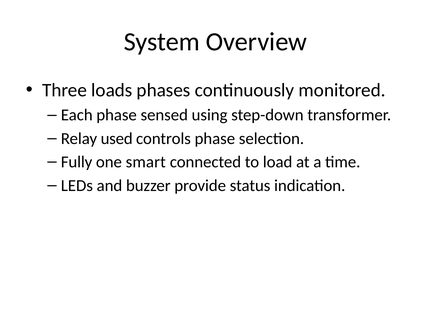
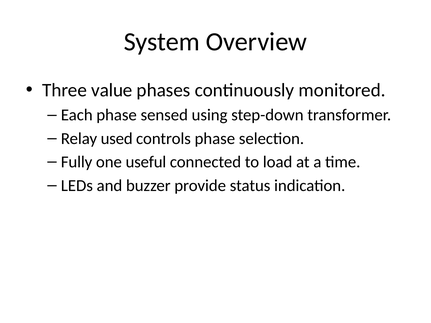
loads: loads -> value
smart: smart -> useful
